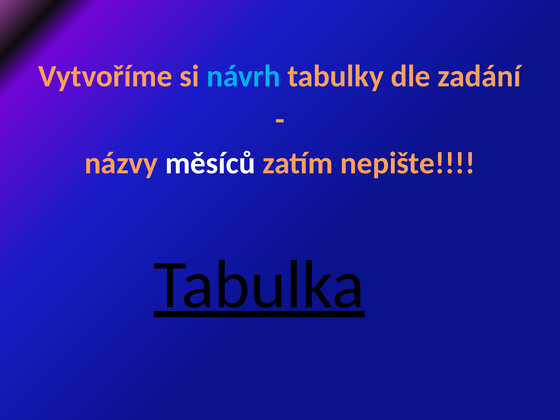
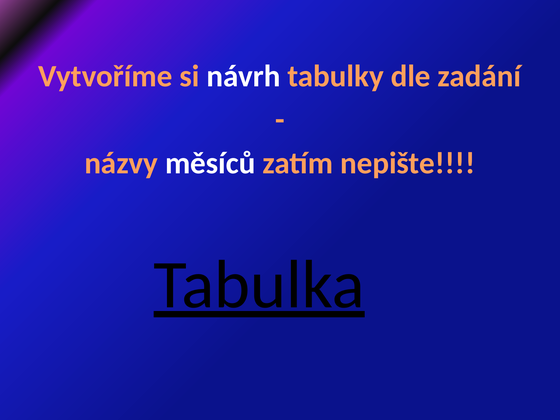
návrh colour: light blue -> white
